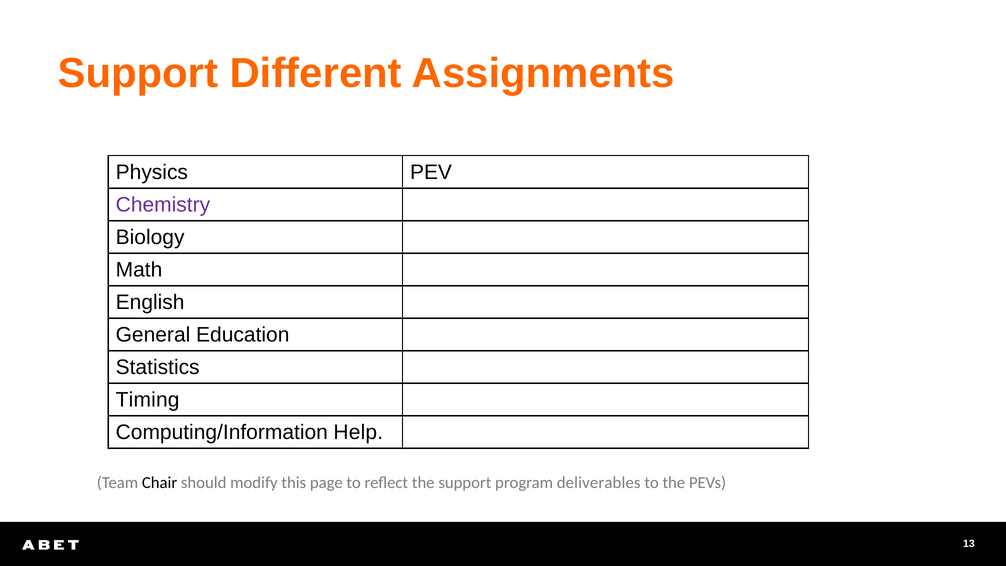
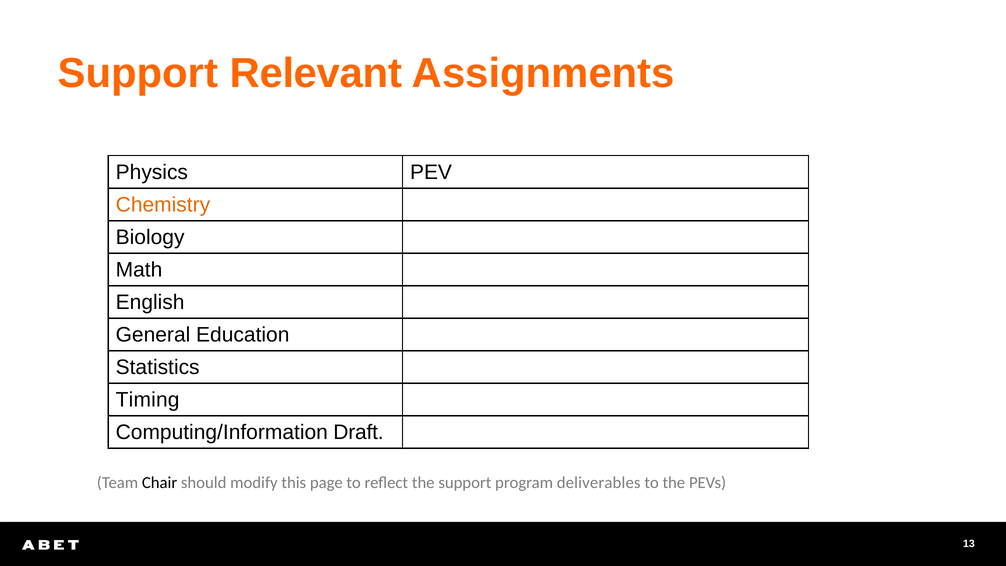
Different: Different -> Relevant
Chemistry colour: purple -> orange
Help: Help -> Draft
